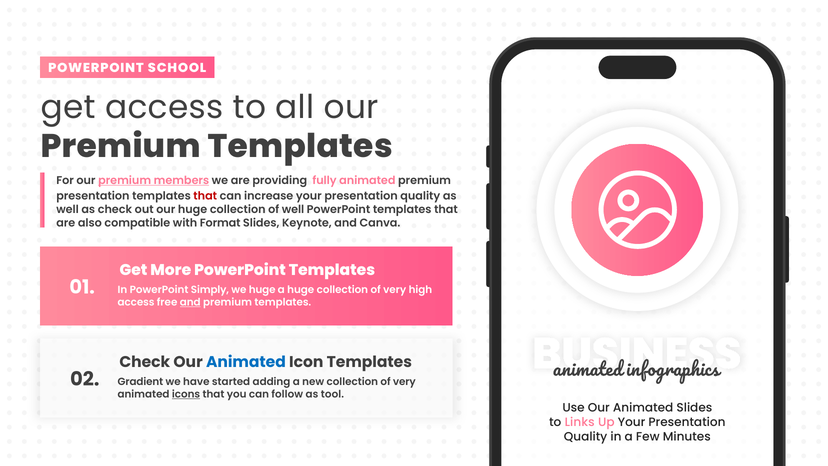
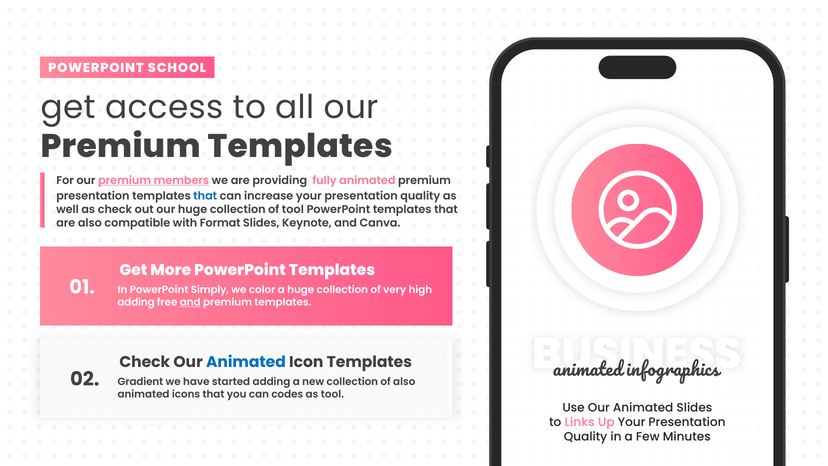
that at (205, 196) colour: red -> blue
of well: well -> tool
we huge: huge -> color
access at (136, 302): access -> adding
new collection of very: very -> also
icons underline: present -> none
follow: follow -> codes
